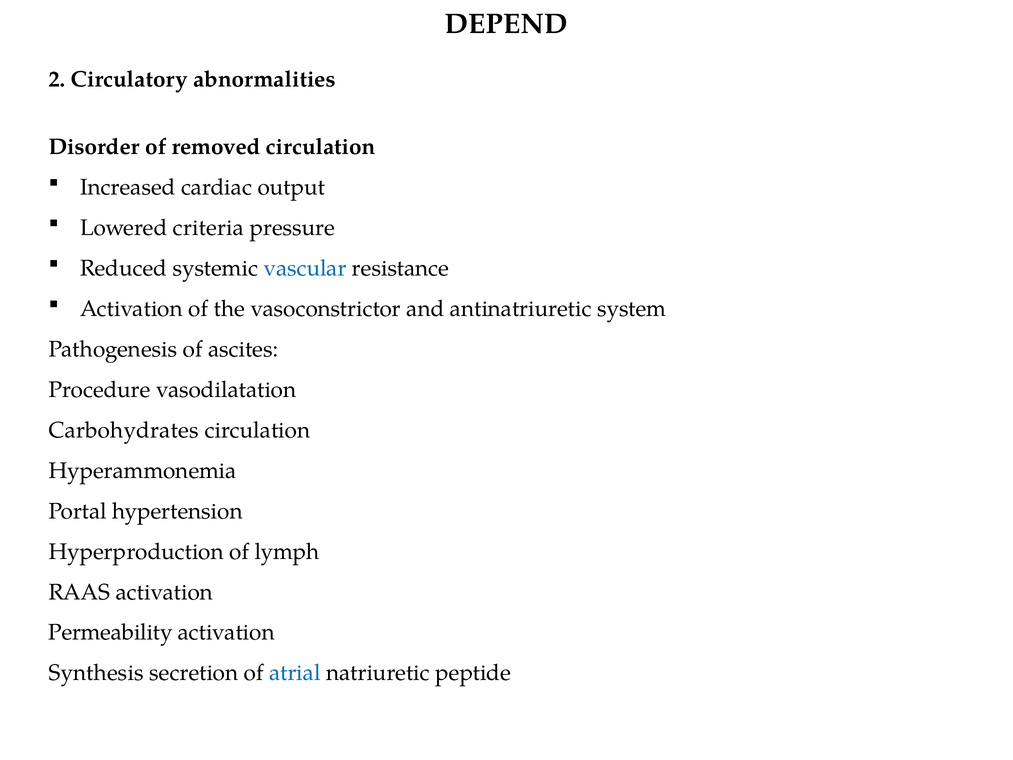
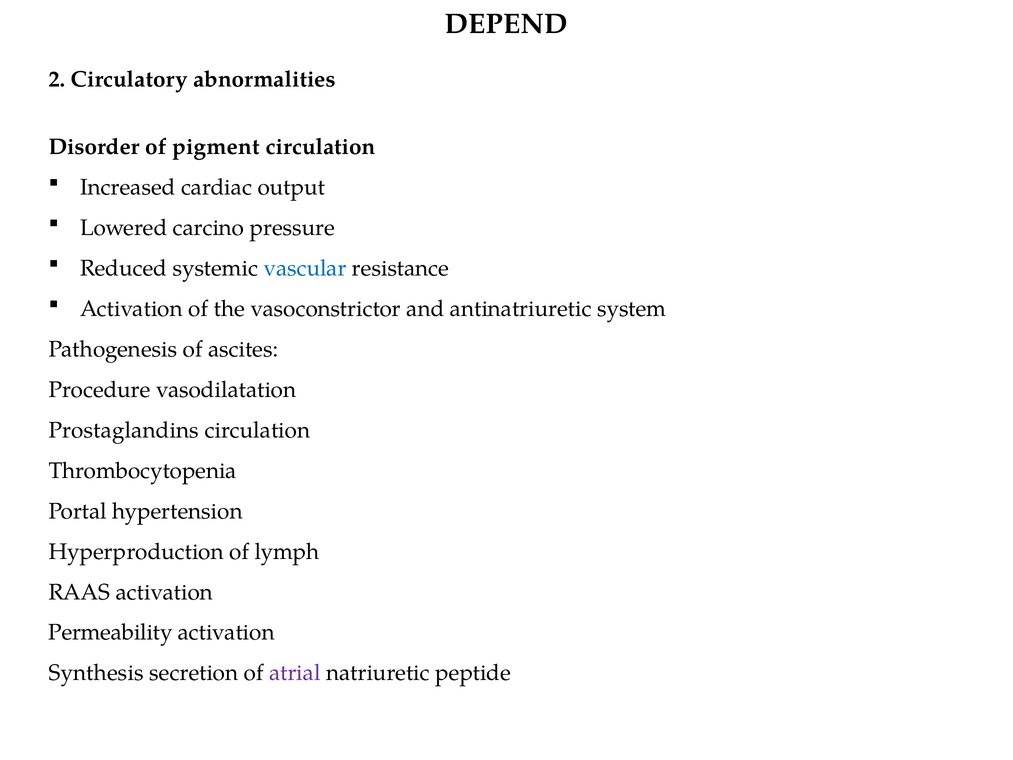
removed: removed -> pigment
criteria: criteria -> carcino
Carbohydrates: Carbohydrates -> Prostaglandins
Hyperammonemia: Hyperammonemia -> Thrombocytopenia
atrial colour: blue -> purple
